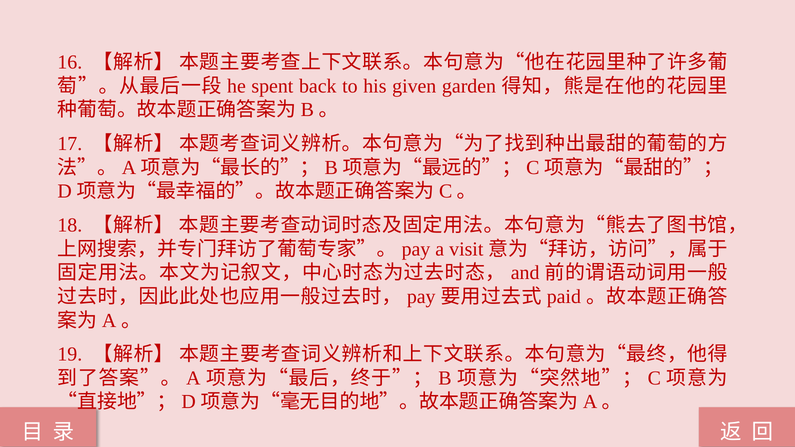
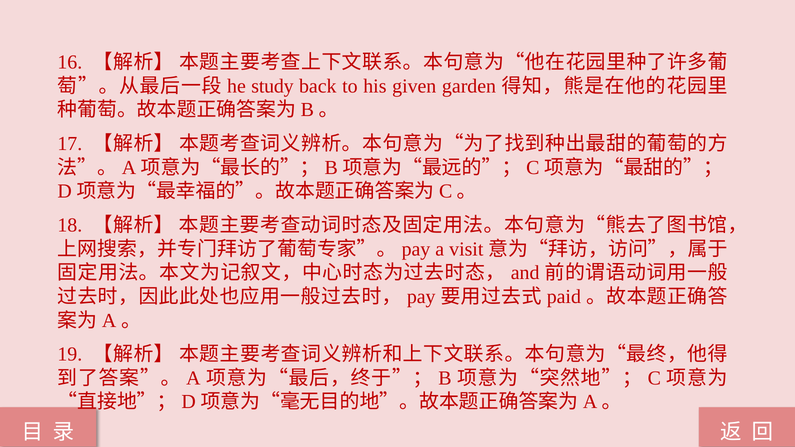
spent: spent -> study
